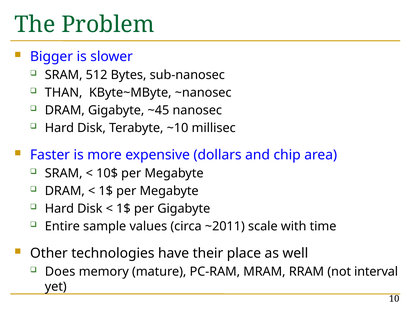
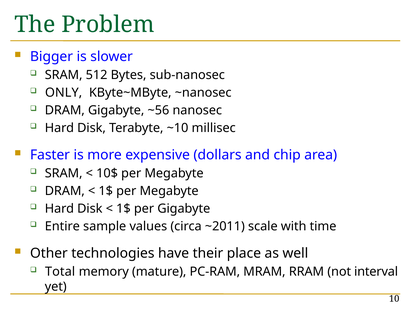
THAN: THAN -> ONLY
~45: ~45 -> ~56
Does: Does -> Total
